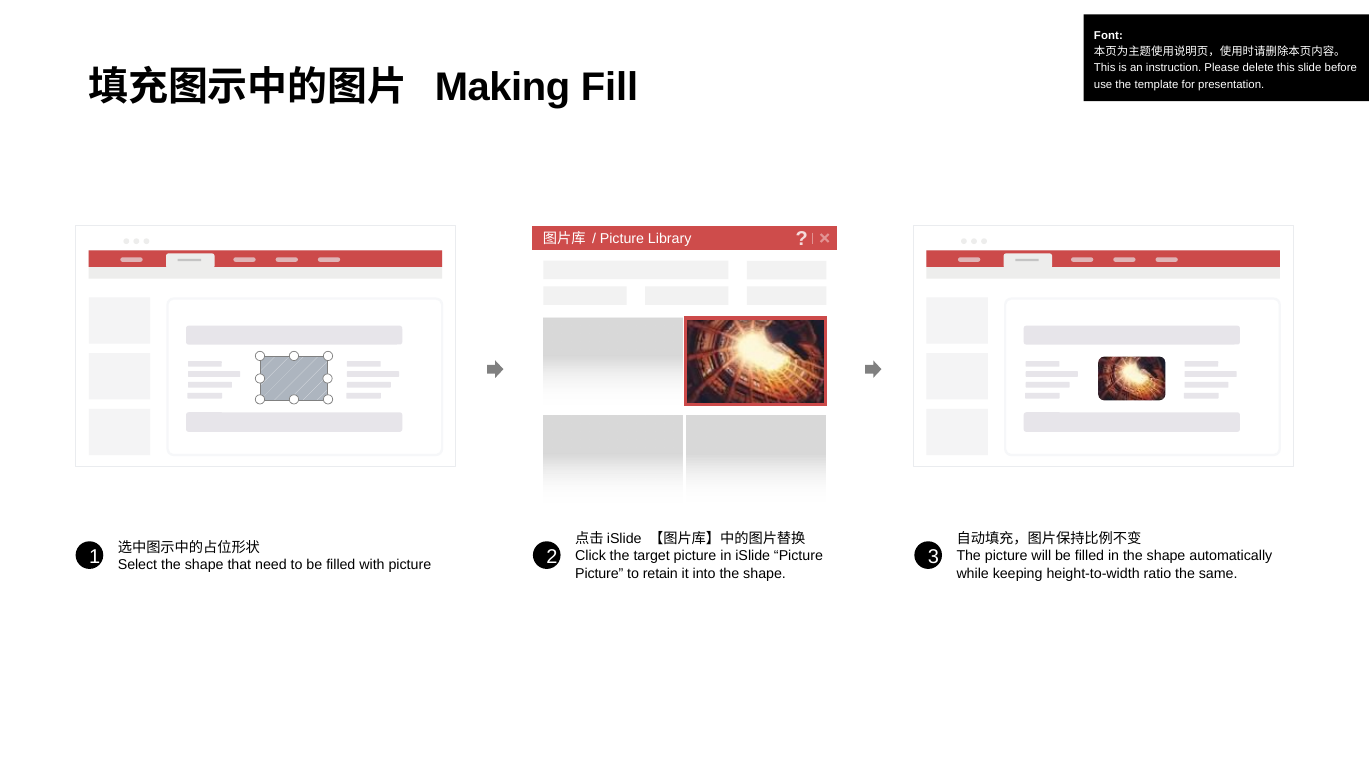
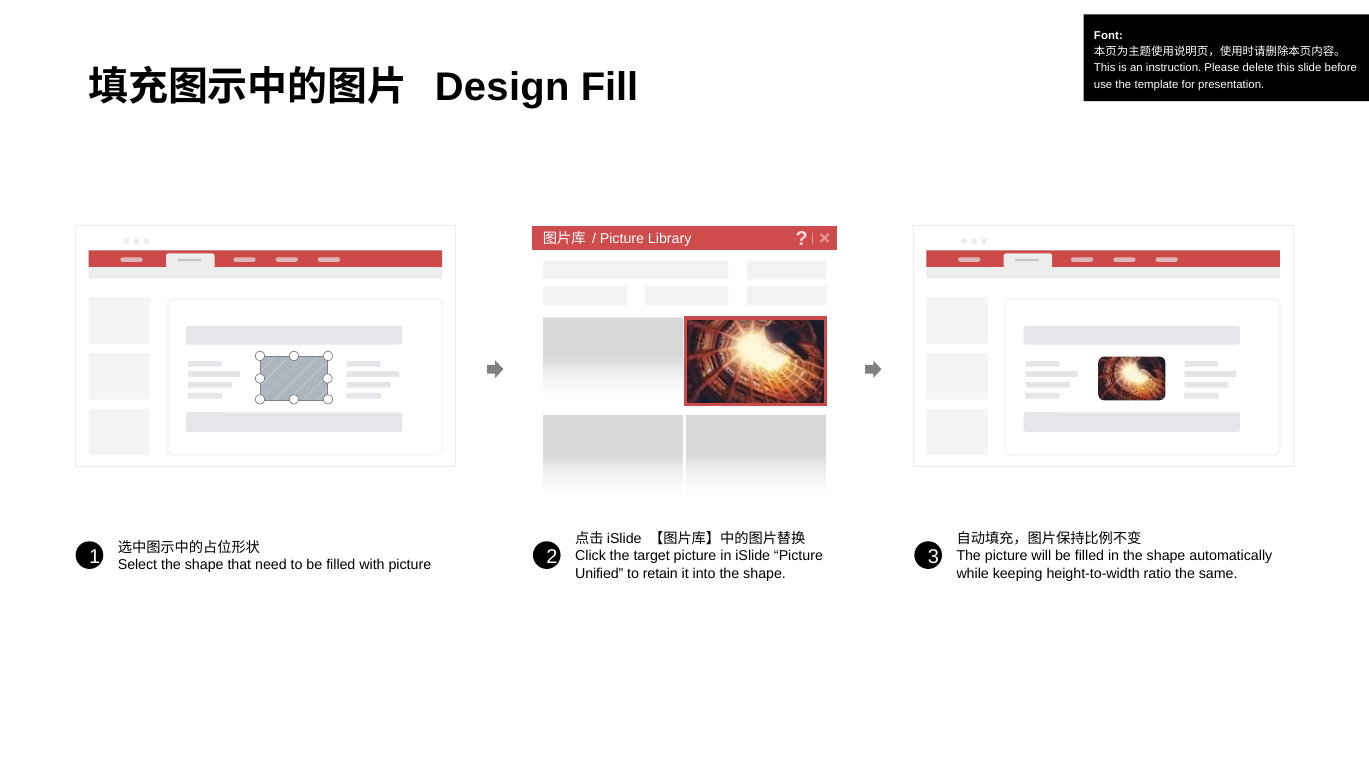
Making: Making -> Design
Picture at (599, 573): Picture -> Unified
